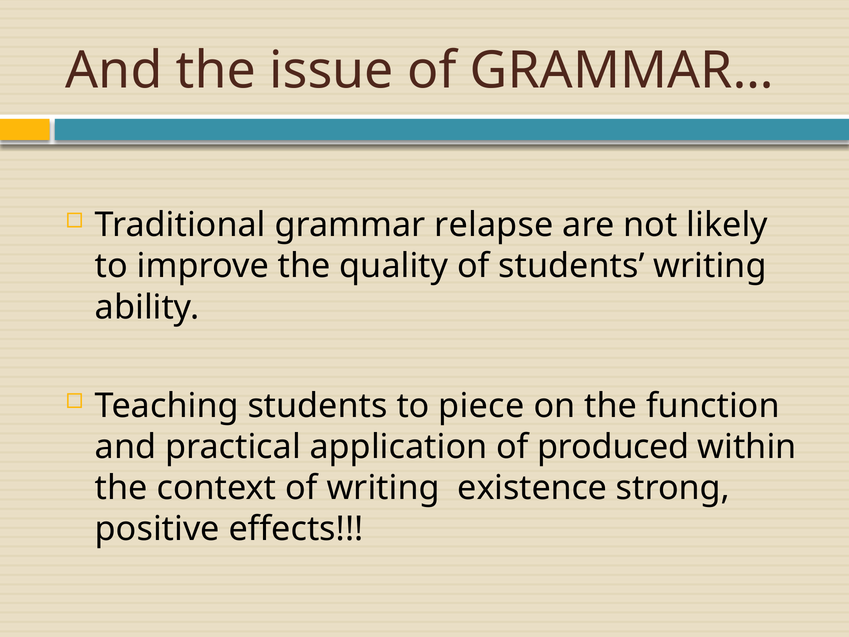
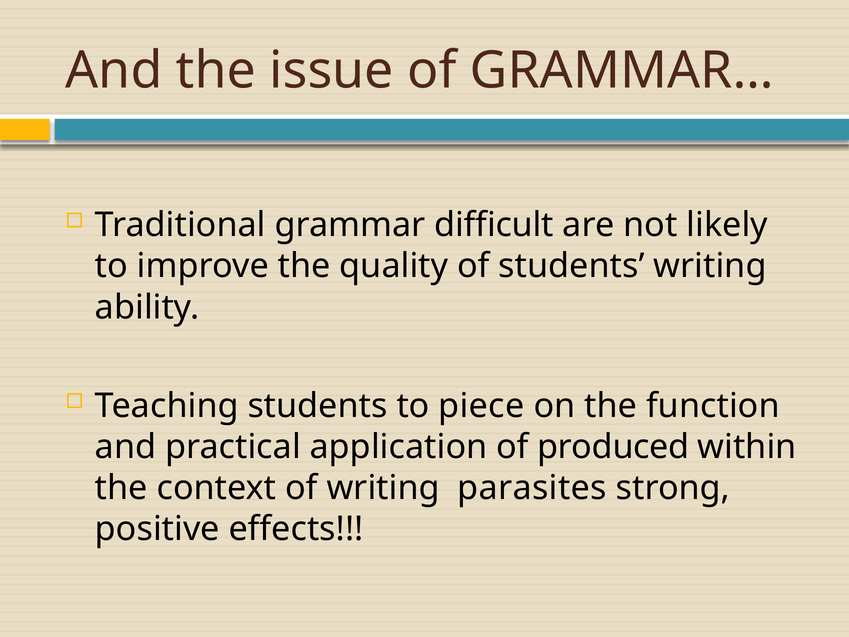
relapse: relapse -> difficult
existence: existence -> parasites
